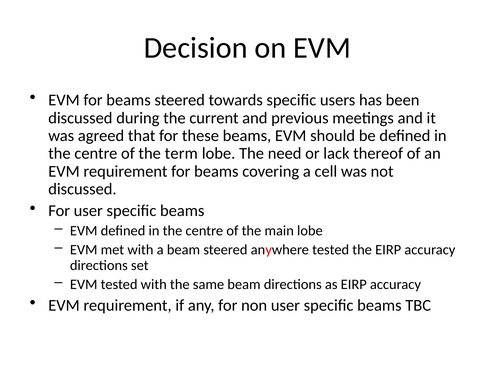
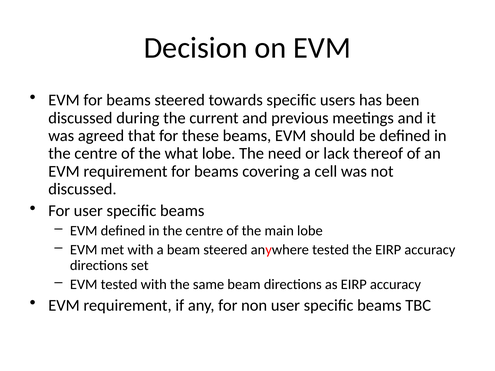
term: term -> what
